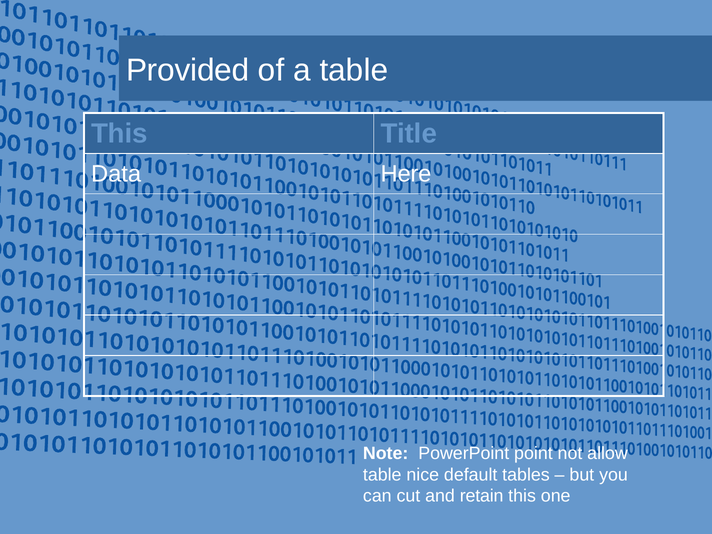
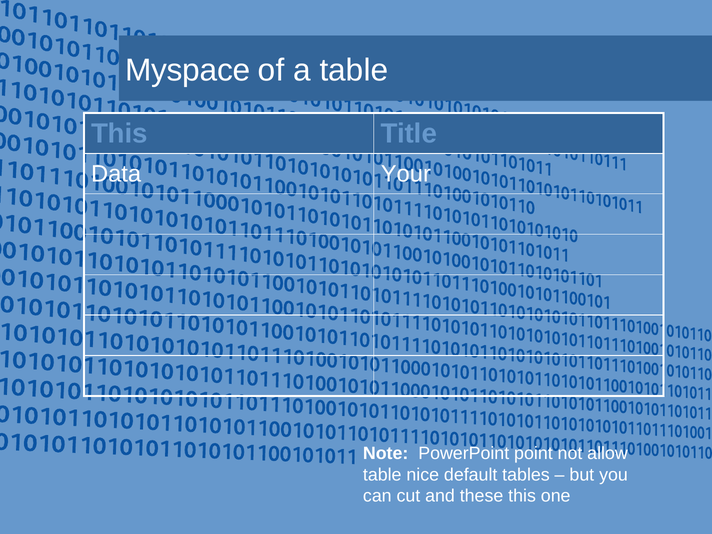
Provided: Provided -> Myspace
Here: Here -> Your
retain: retain -> these
